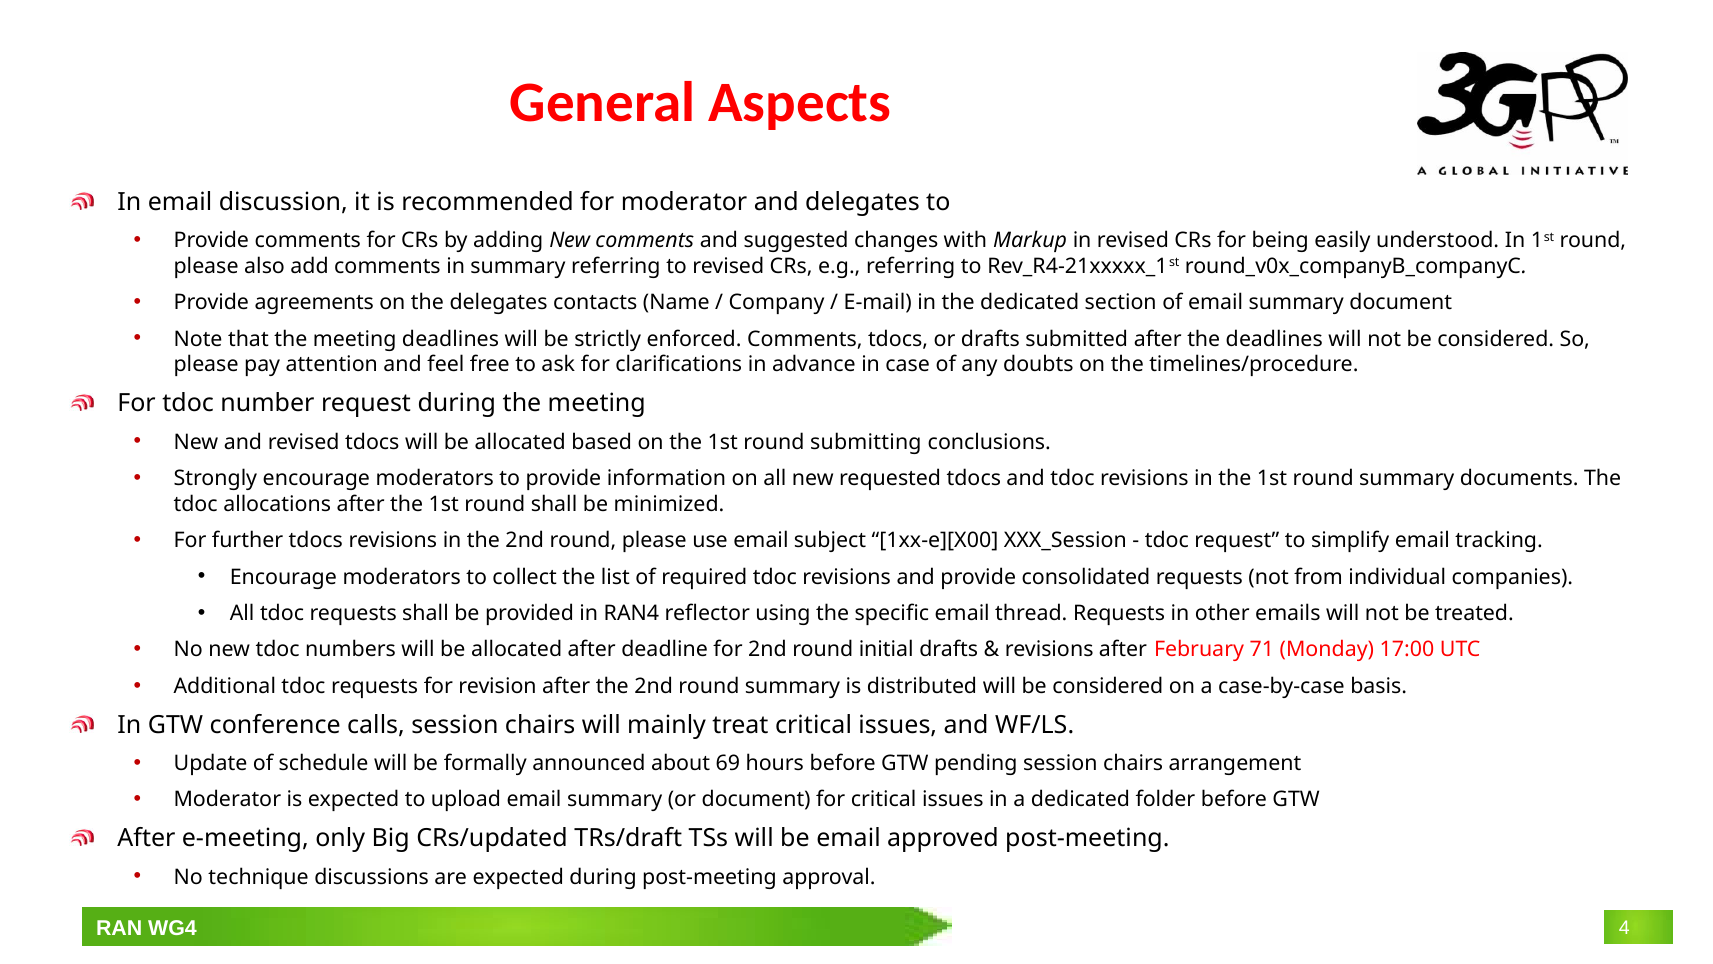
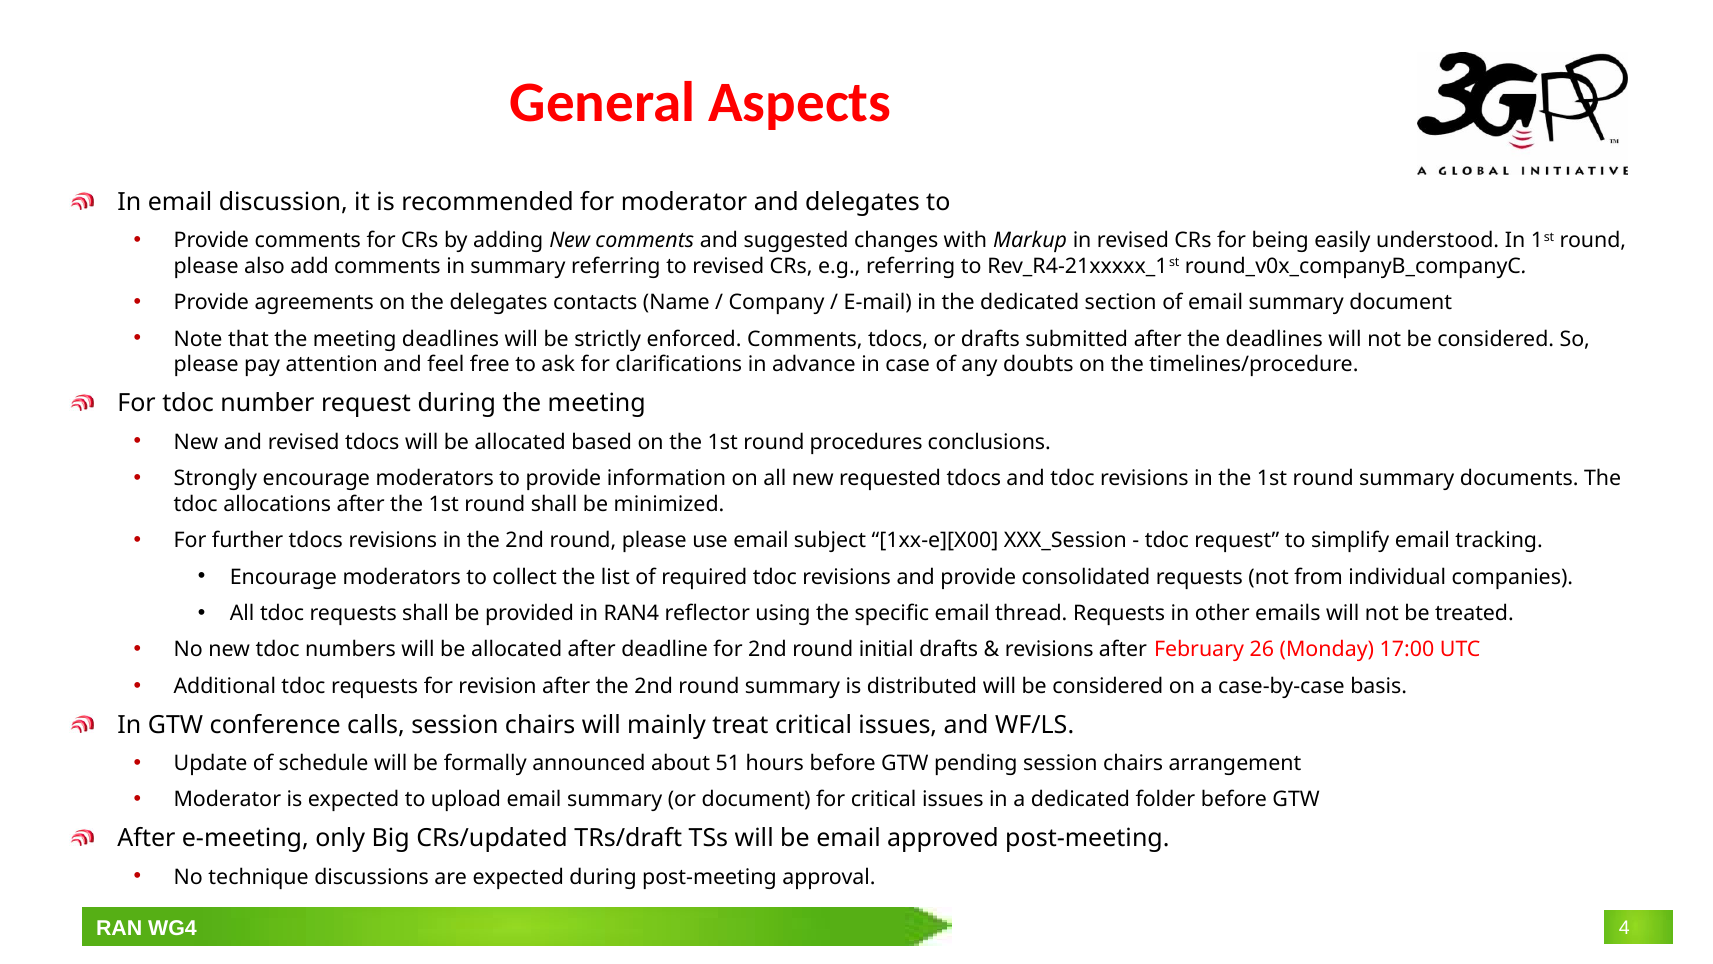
submitting: submitting -> procedures
71: 71 -> 26
69: 69 -> 51
